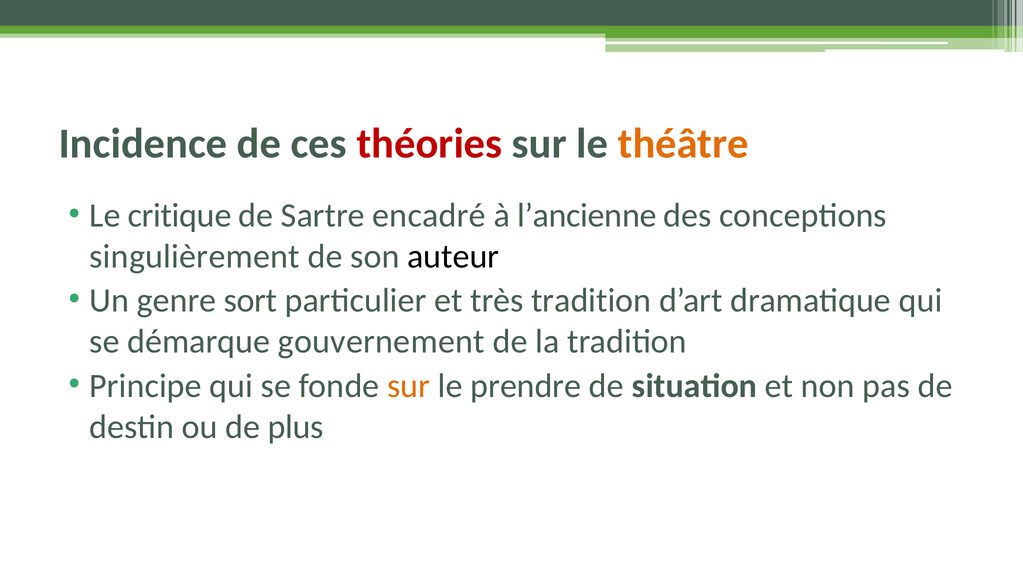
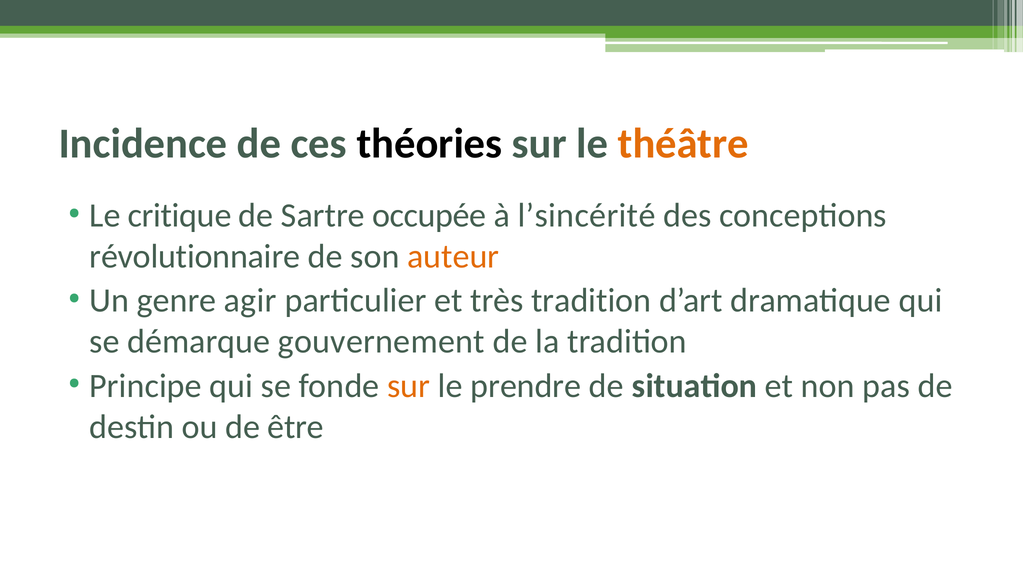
théories colour: red -> black
encadré: encadré -> occupée
l’ancienne: l’ancienne -> l’sincérité
singulièrement: singulièrement -> révolutionnaire
auteur colour: black -> orange
sort: sort -> agir
plus: plus -> être
